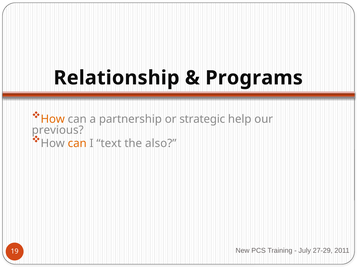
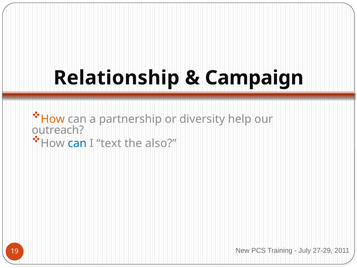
Programs: Programs -> Campaign
strategic: strategic -> diversity
previous: previous -> outreach
can at (77, 143) colour: orange -> blue
